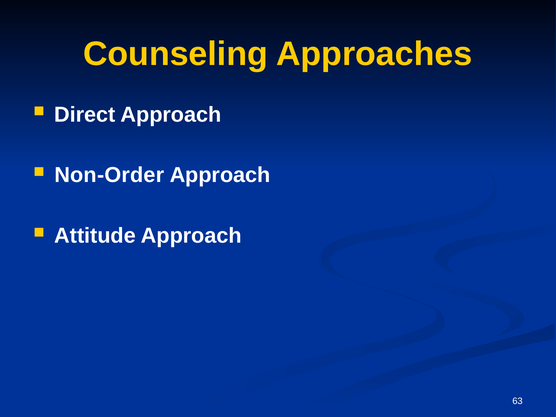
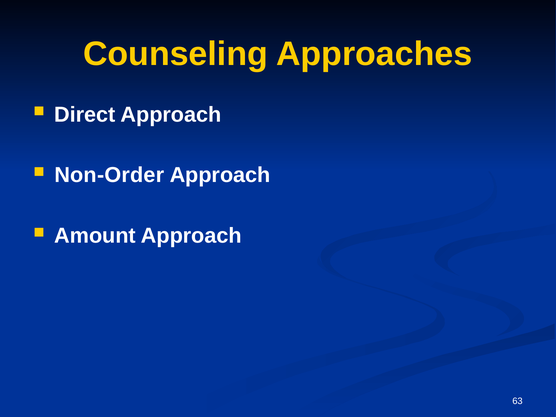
Attitude: Attitude -> Amount
